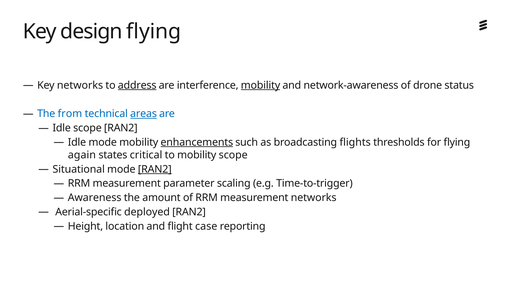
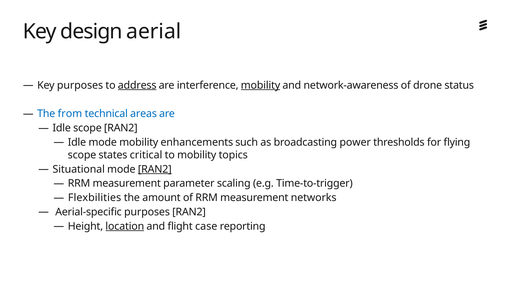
design flying: flying -> aerial
Key networks: networks -> purposes
areas underline: present -> none
enhancements underline: present -> none
flights: flights -> power
again at (82, 155): again -> scope
mobility scope: scope -> topics
Awareness: Awareness -> Flexbilities
Aerial-specific deployed: deployed -> purposes
location underline: none -> present
